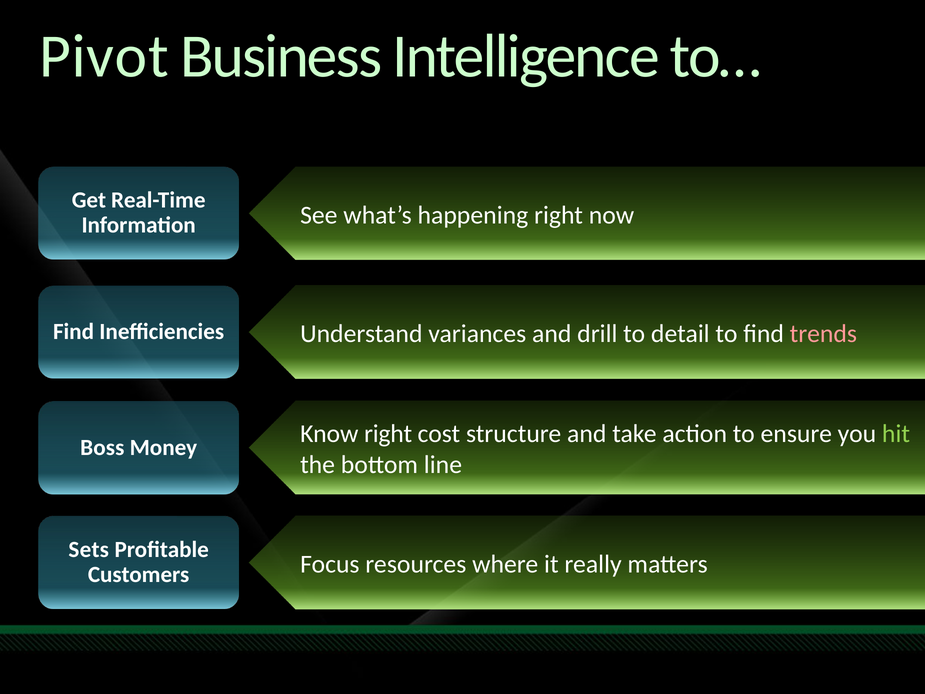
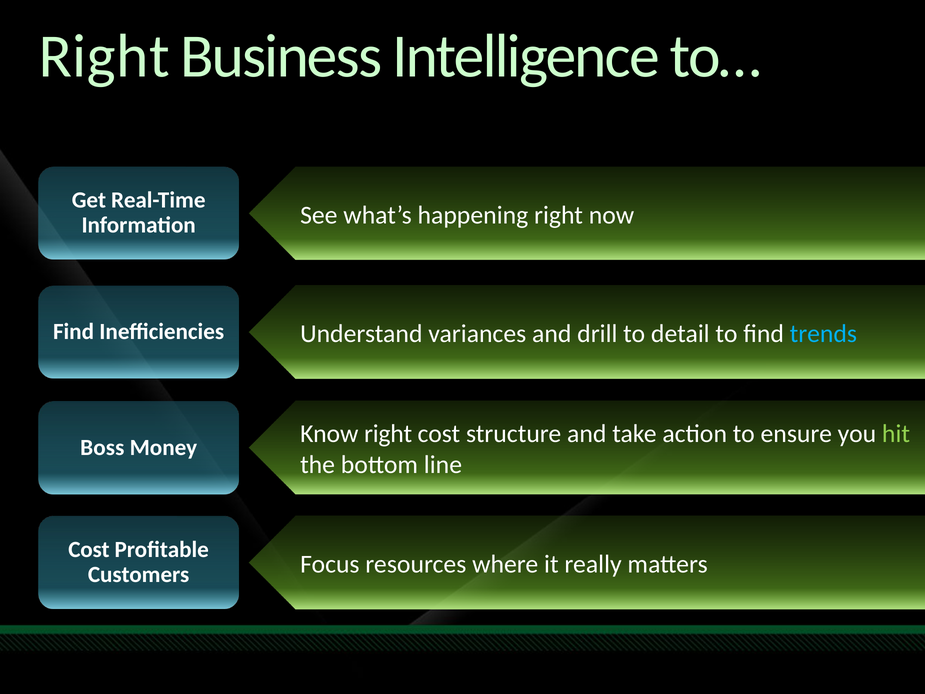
Pivot at (104, 56): Pivot -> Right
trends colour: pink -> light blue
Sets at (89, 550): Sets -> Cost
